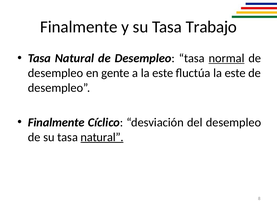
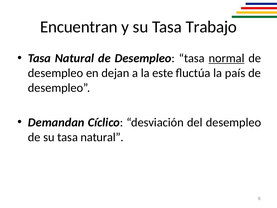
Finalmente at (79, 27): Finalmente -> Encuentran
gente: gente -> dejan
fluctúa la este: este -> país
Finalmente at (56, 122): Finalmente -> Demandan
natural at (102, 137) underline: present -> none
